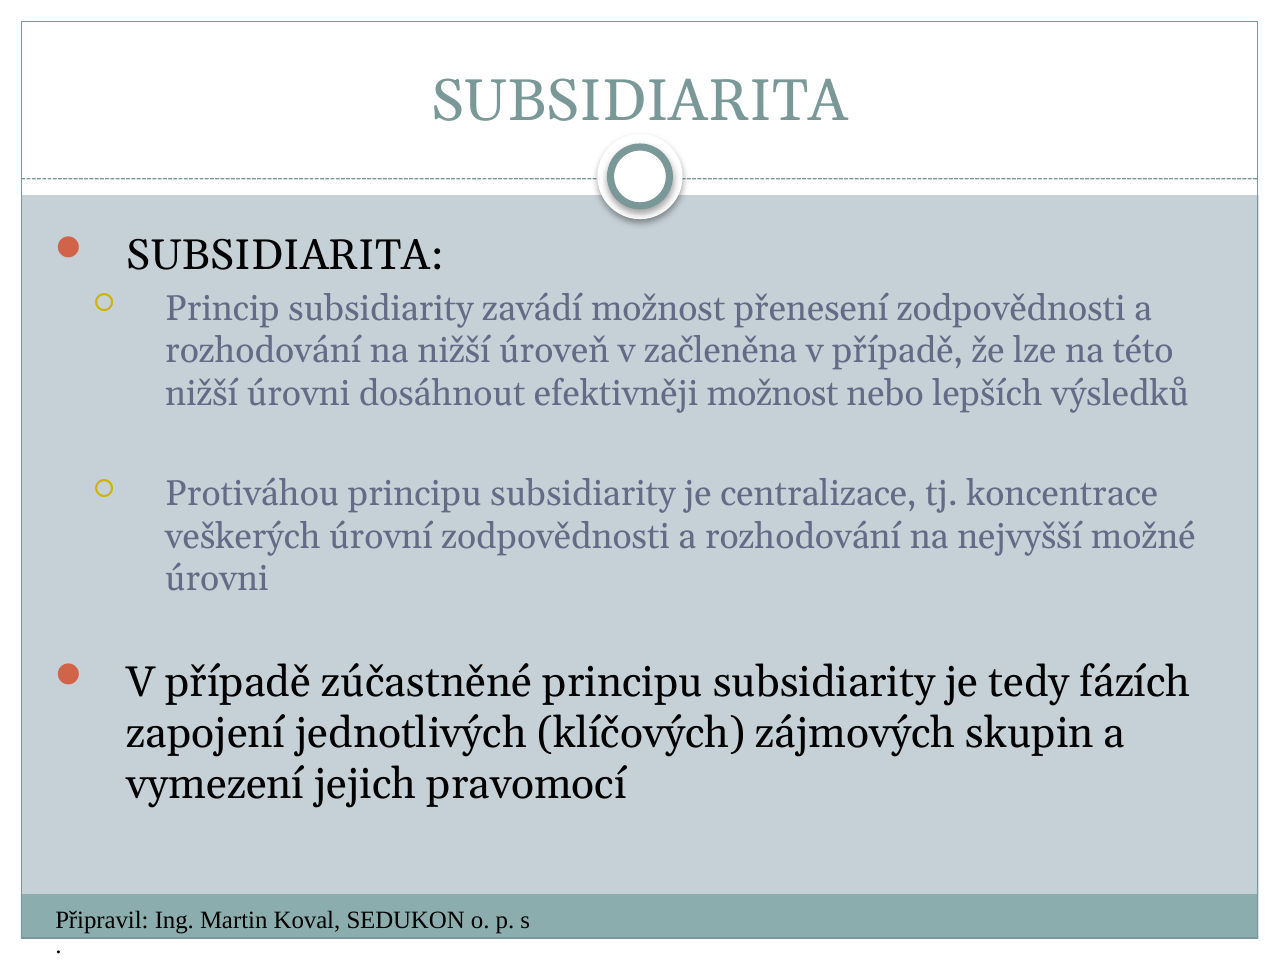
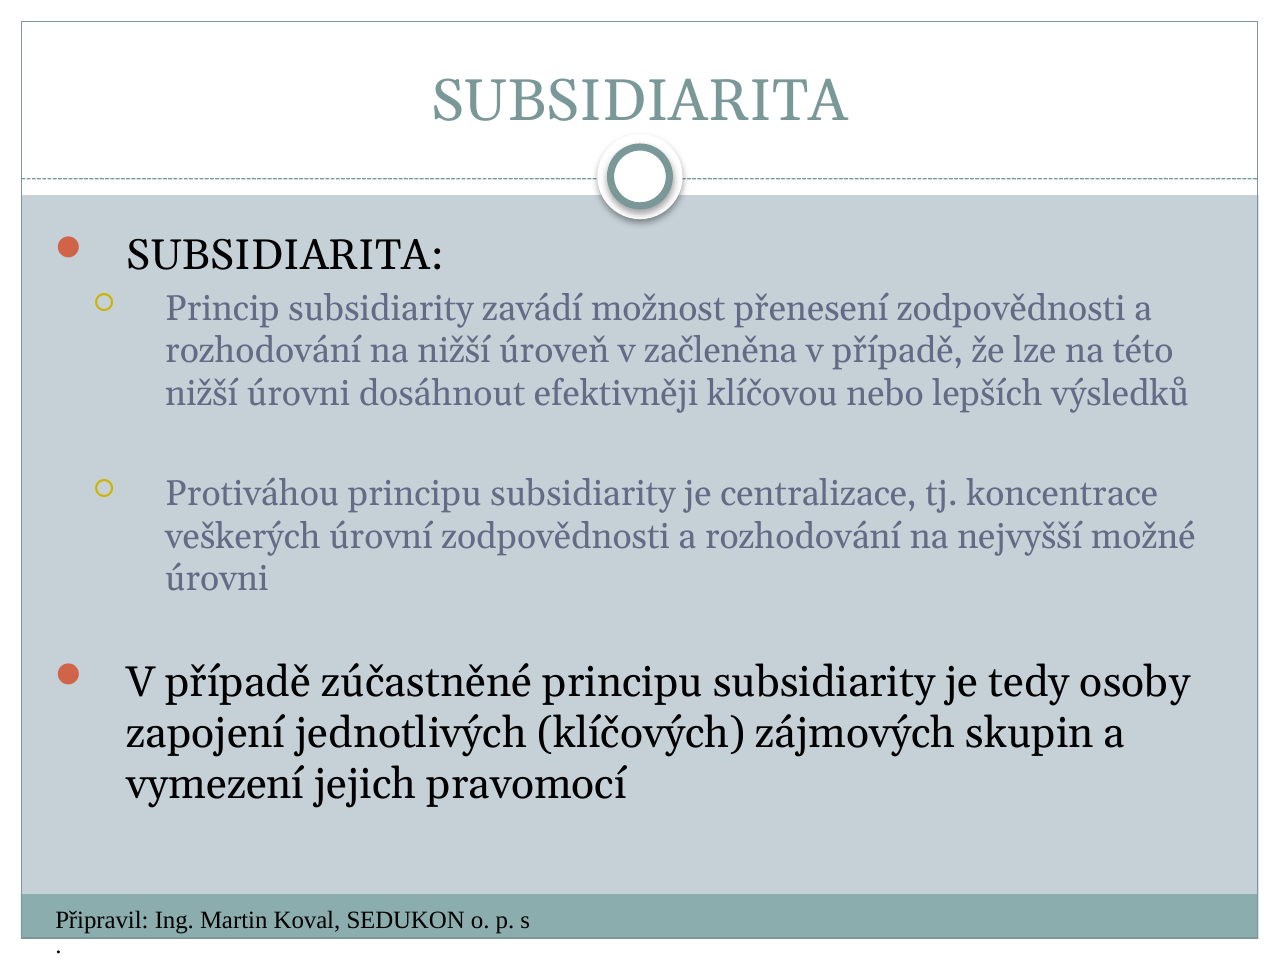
efektivněji možnost: možnost -> klíčovou
fázích: fázích -> osoby
